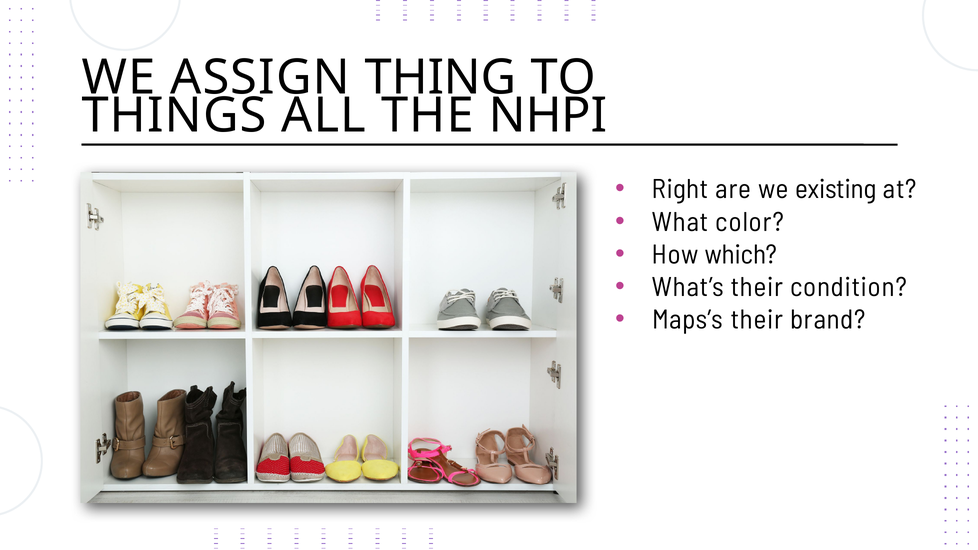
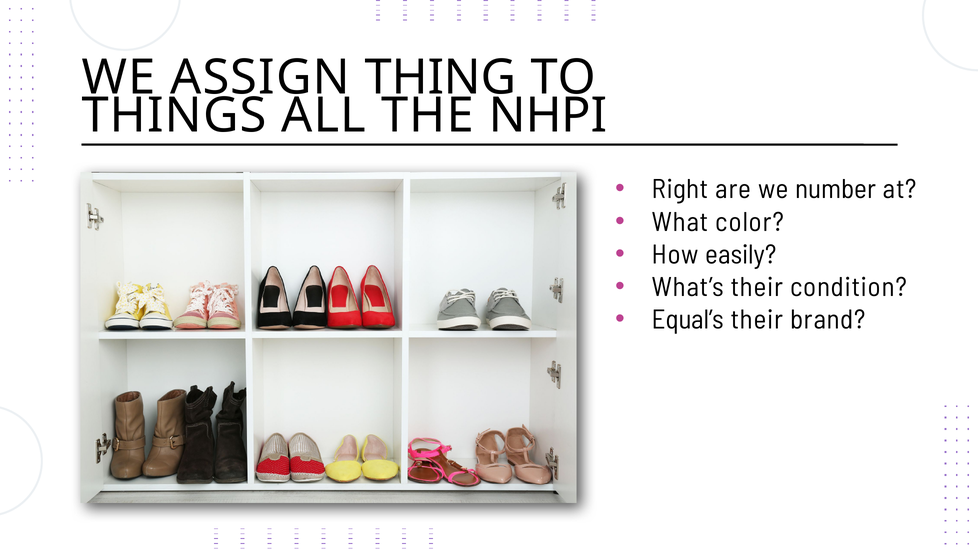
existing: existing -> number
which: which -> easily
Maps’s: Maps’s -> Equal’s
